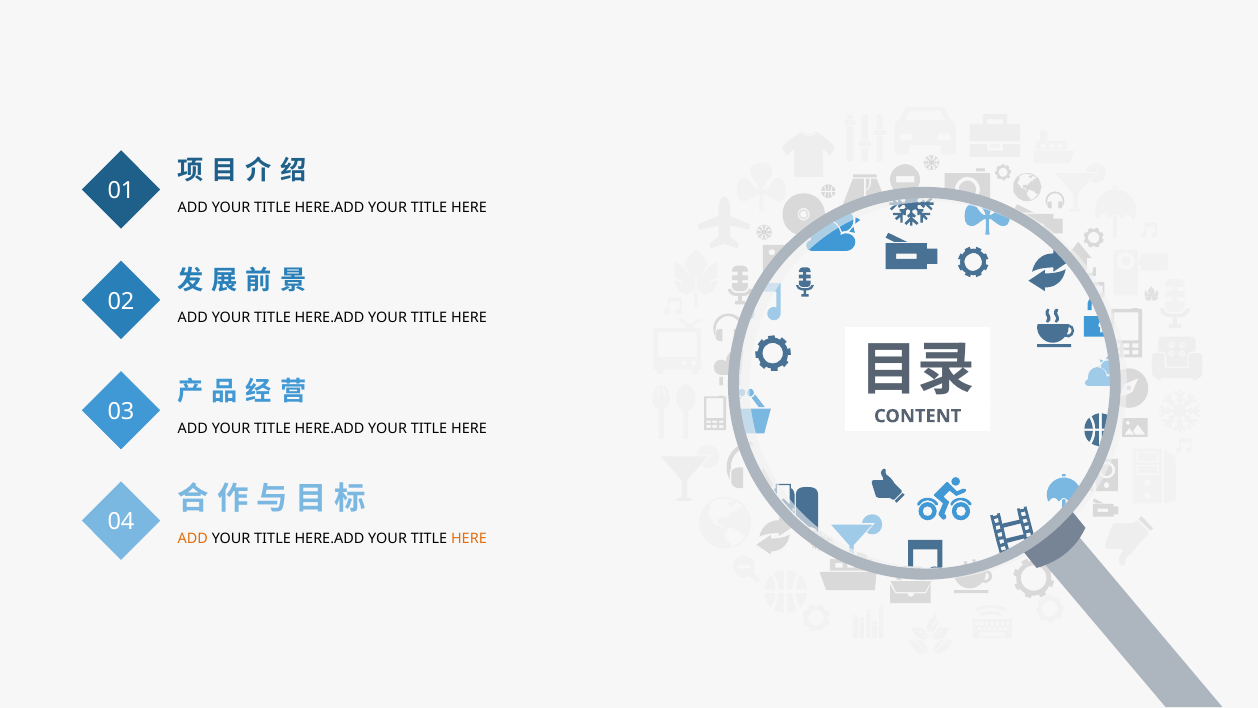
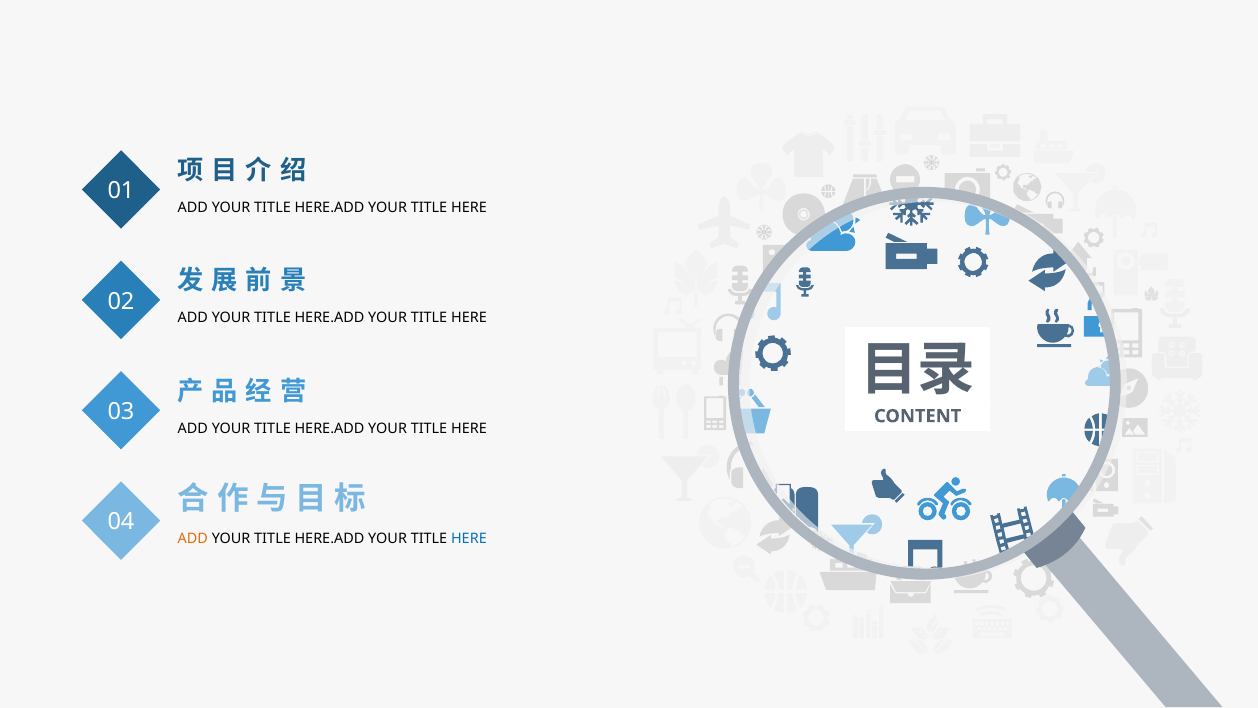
HERE at (469, 538) colour: orange -> blue
